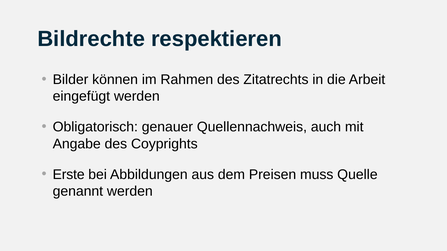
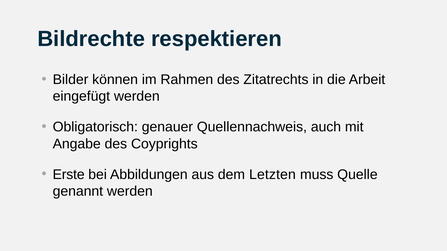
Preisen: Preisen -> Letzten
